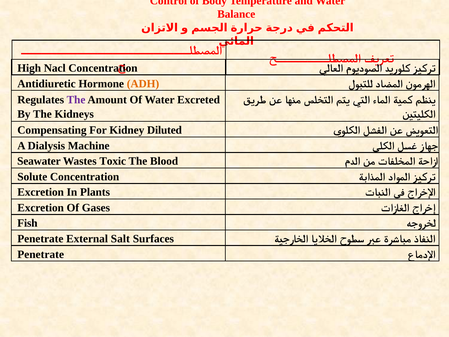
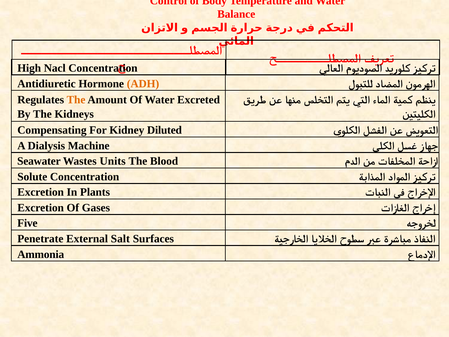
The at (76, 100) colour: purple -> orange
Toxic: Toxic -> Units
Fish: Fish -> Five
Penetrate at (41, 254): Penetrate -> Ammonia
